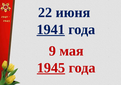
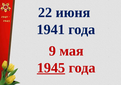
1941 underline: present -> none
